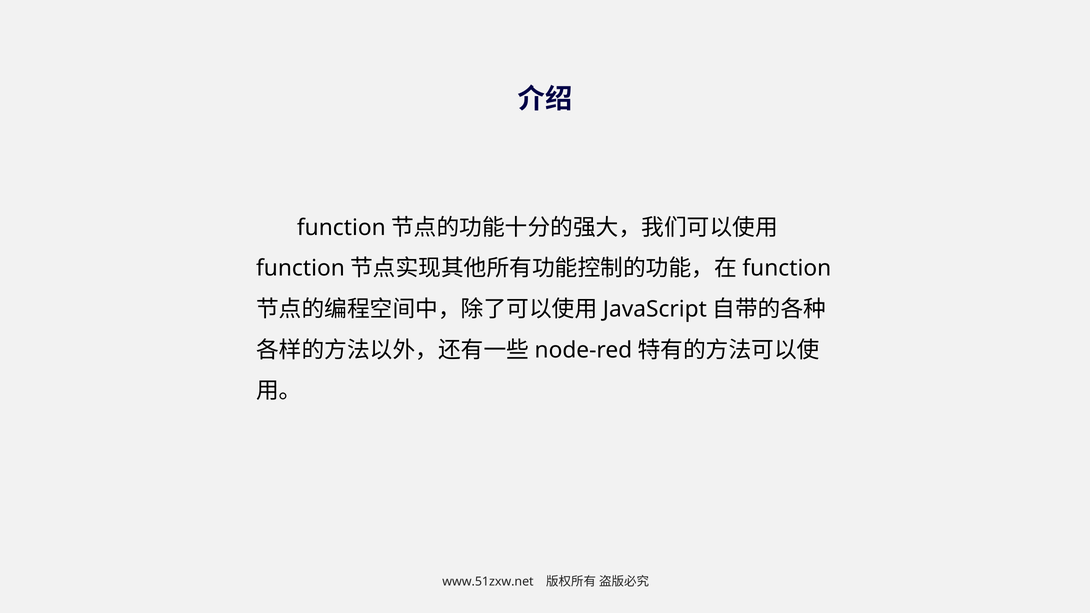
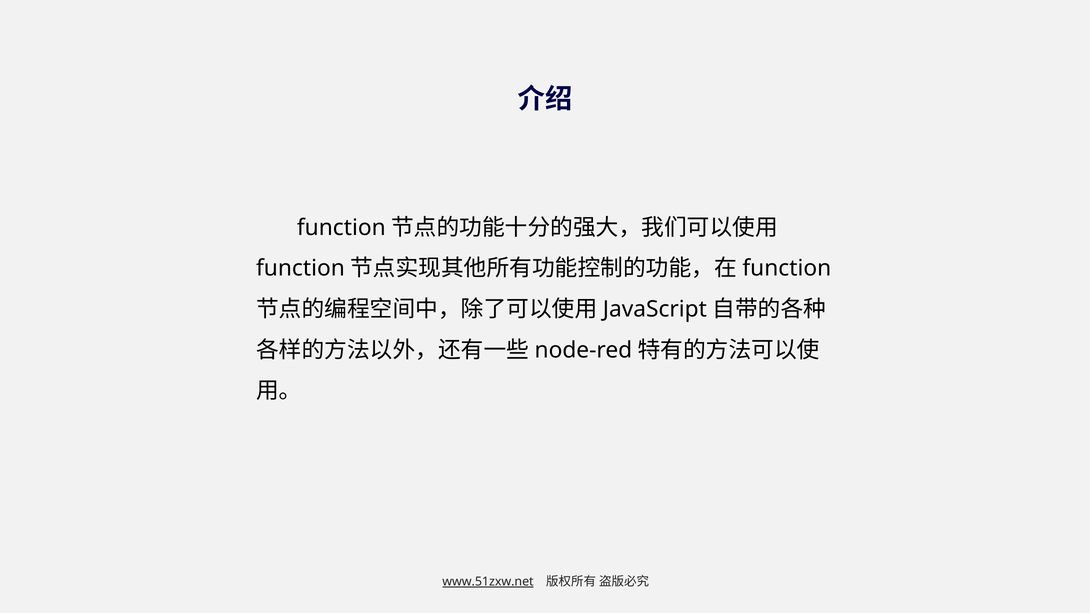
www.51zxw.net underline: none -> present
